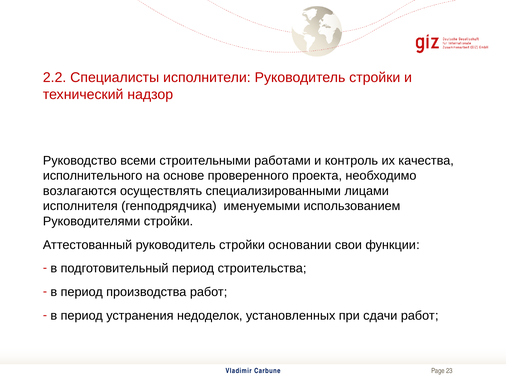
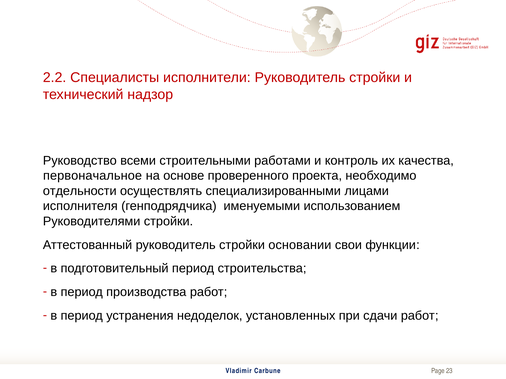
исполнительного: исполнительного -> первоначальное
возлагаются: возлагаются -> отдельности
